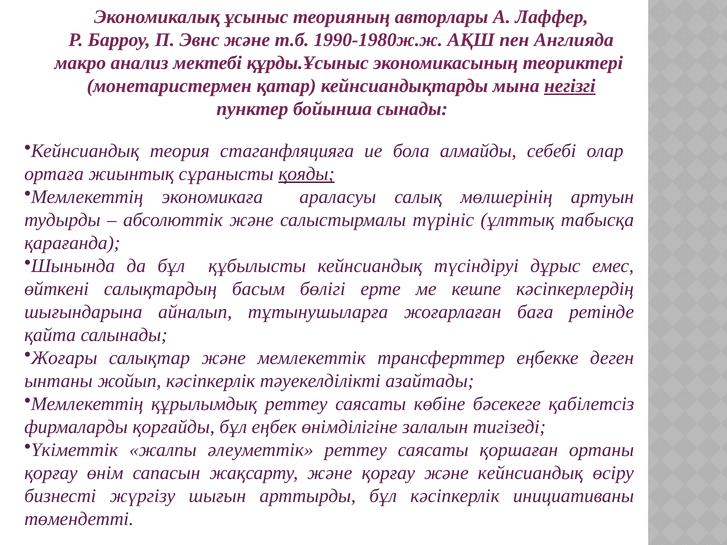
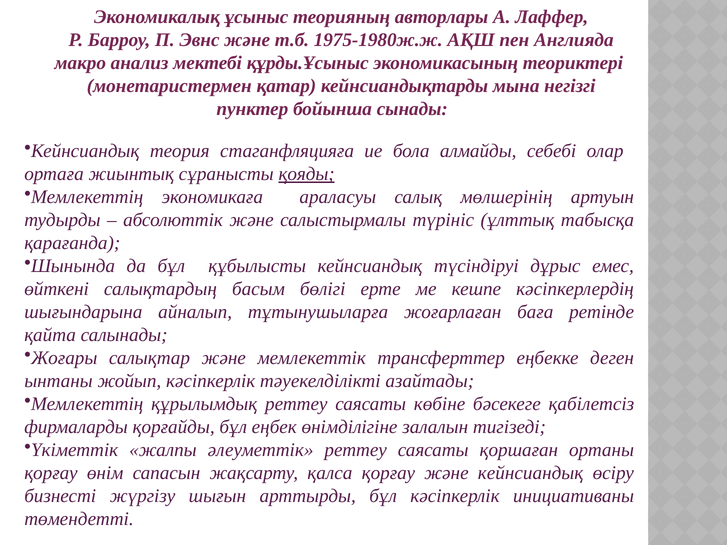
1990-1980ж.ж: 1990-1980ж.ж -> 1975-1980ж.ж
негізгі underline: present -> none
жақсарту және: және -> қалса
